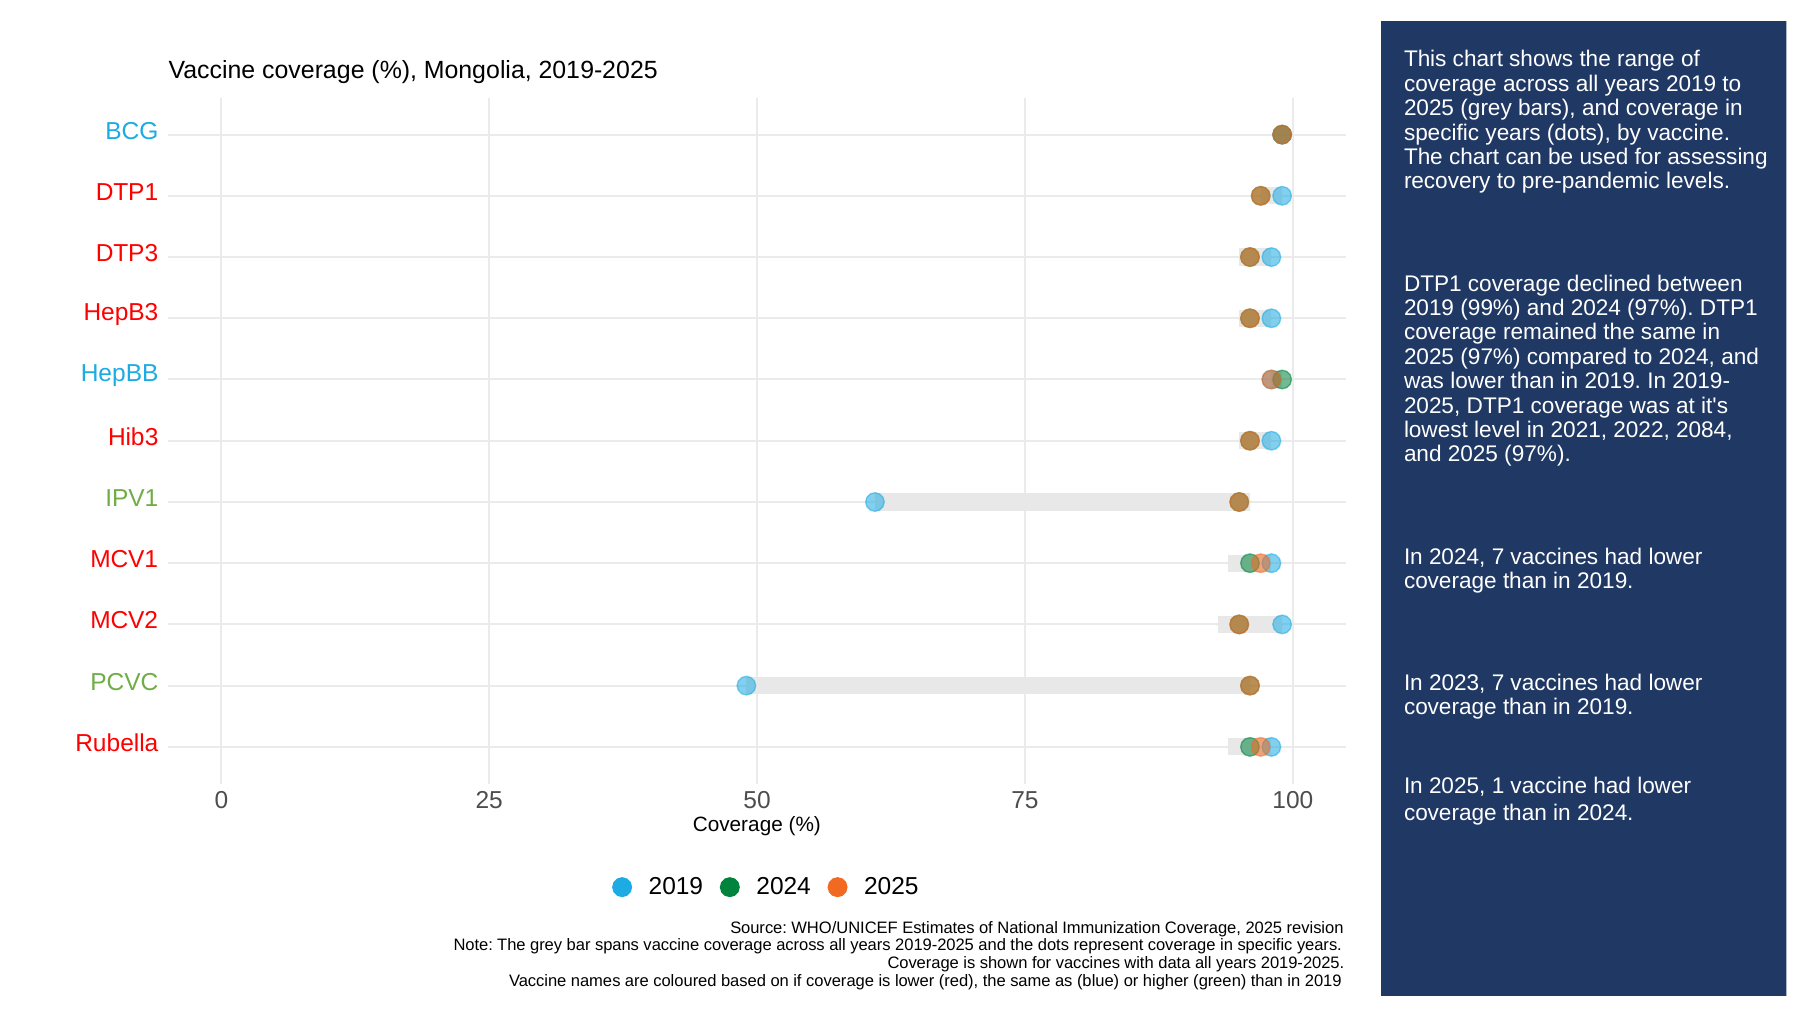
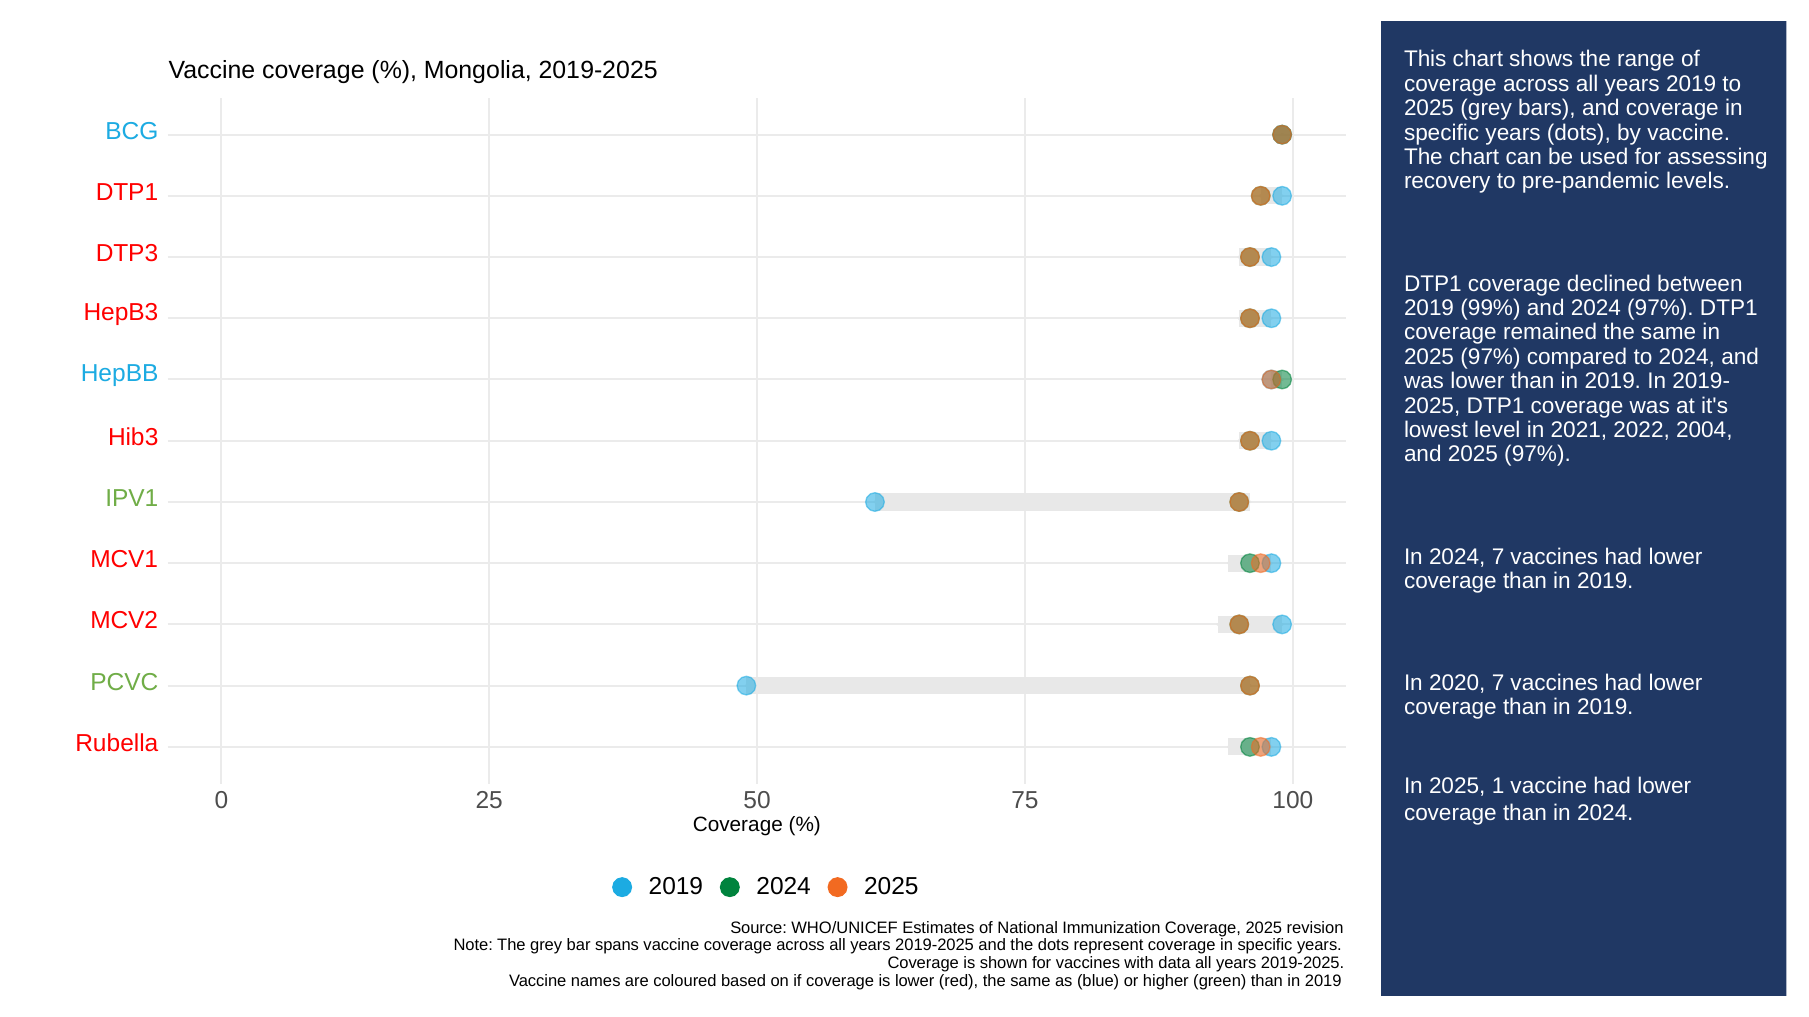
2084: 2084 -> 2004
2023: 2023 -> 2020
